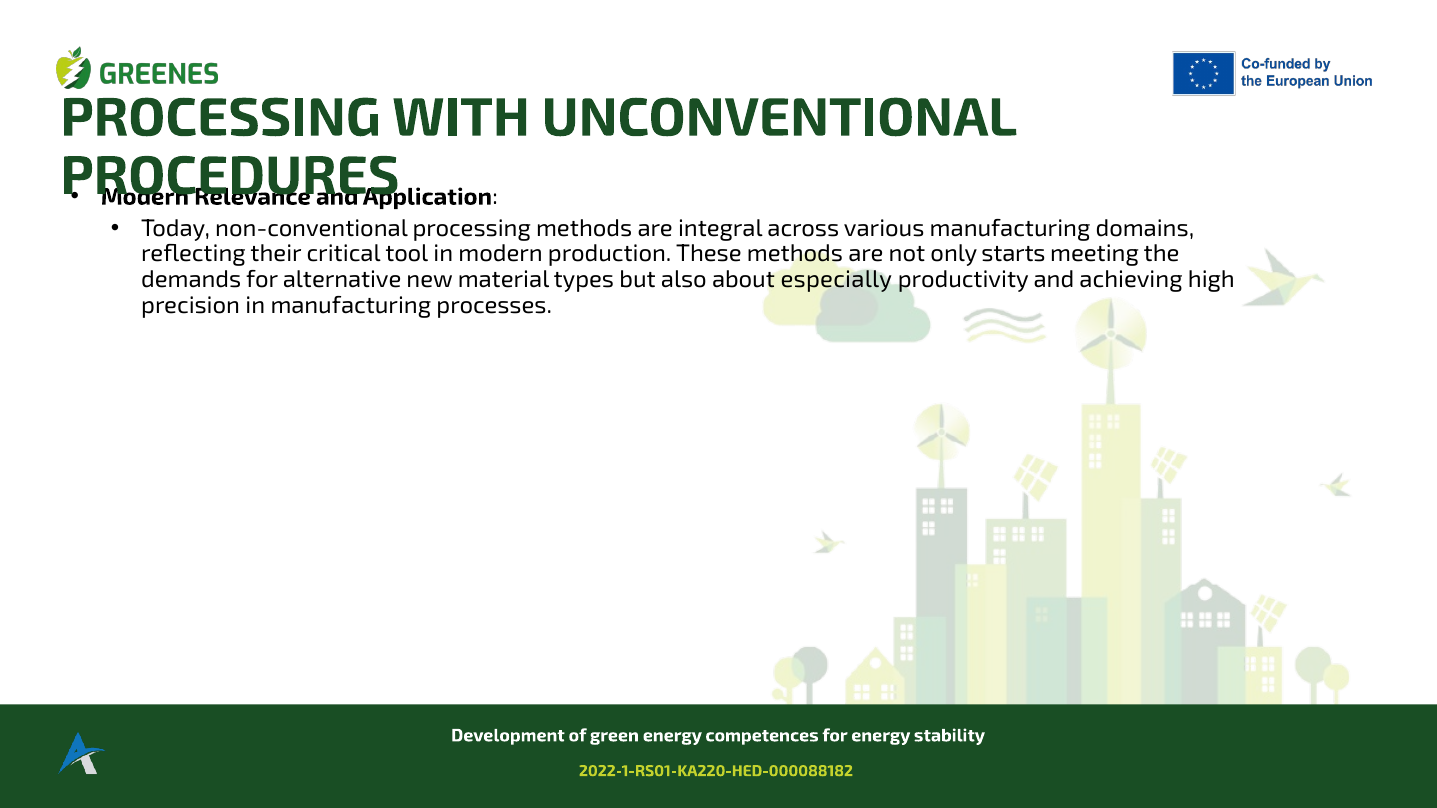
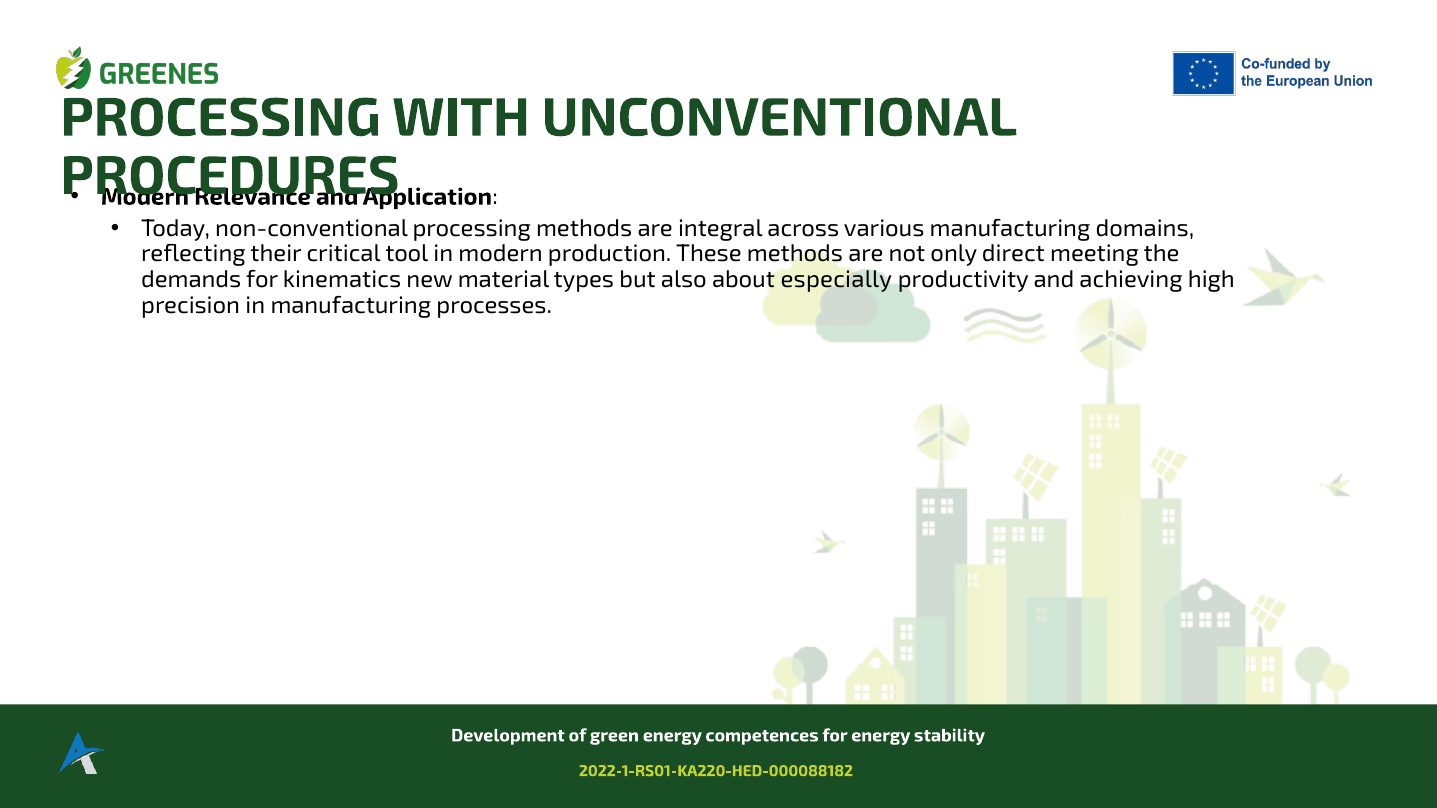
starts: starts -> direct
alternative: alternative -> kinematics
